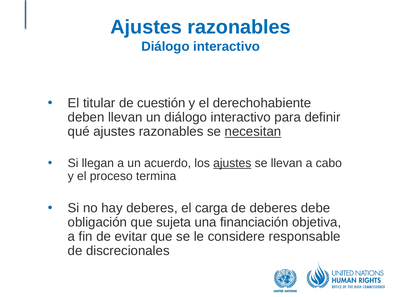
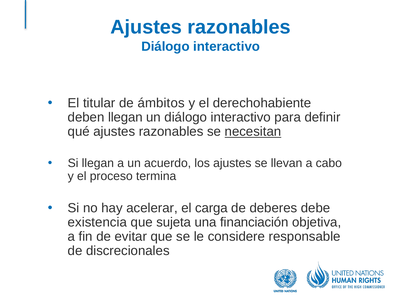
cuestión: cuestión -> ámbitos
deben llevan: llevan -> llegan
ajustes at (232, 163) underline: present -> none
hay deberes: deberes -> acelerar
obligación: obligación -> existencia
